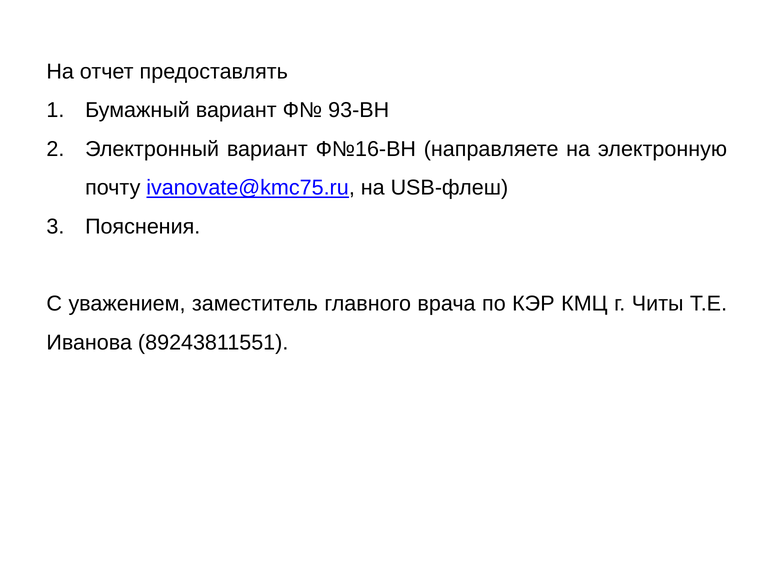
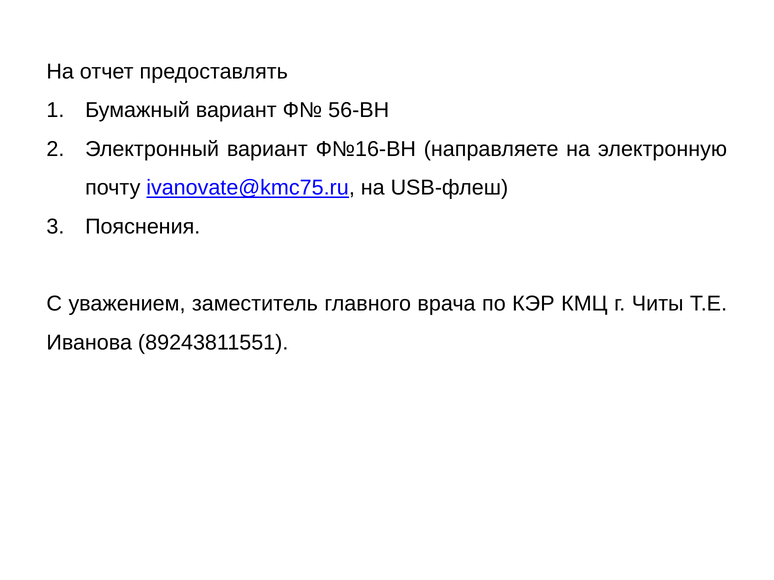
93-ВН: 93-ВН -> 56-ВН
